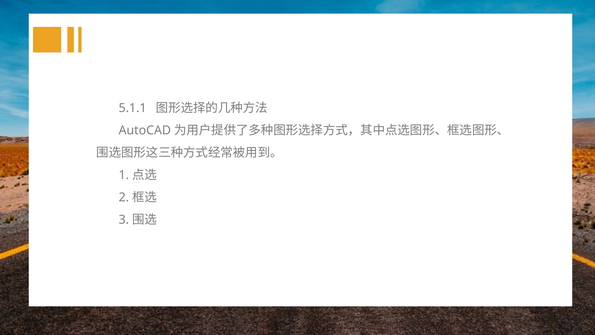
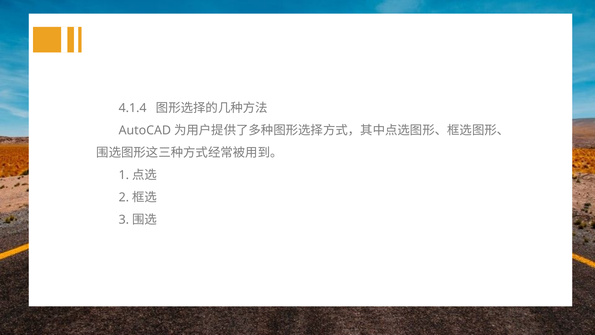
5.1.1: 5.1.1 -> 4.1.4
